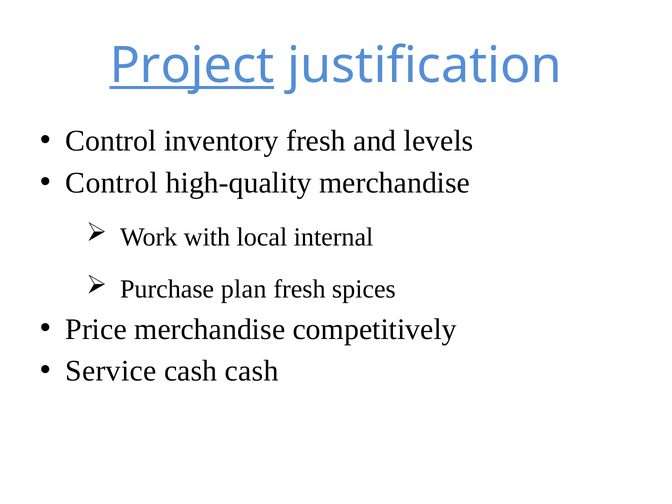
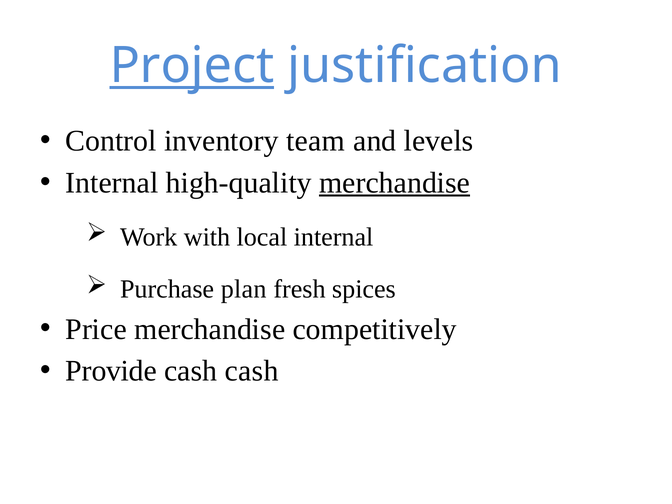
inventory fresh: fresh -> team
Control at (112, 183): Control -> Internal
merchandise at (395, 183) underline: none -> present
Service: Service -> Provide
